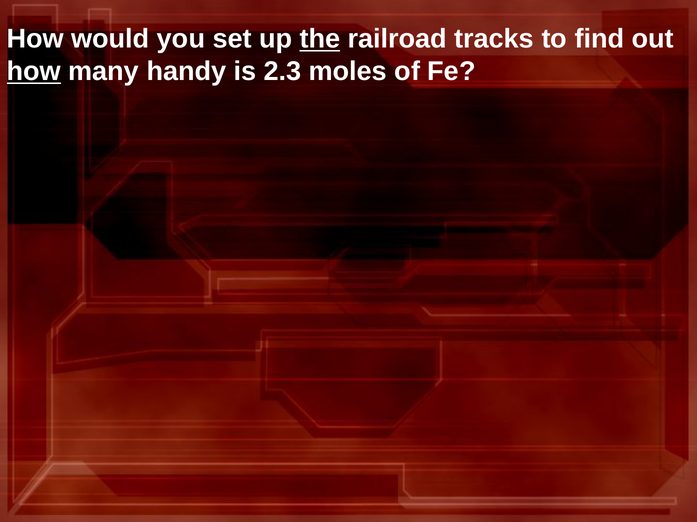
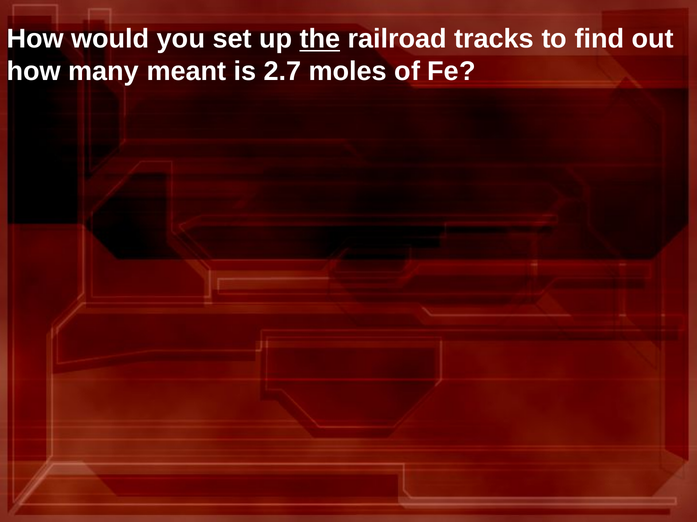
how at (34, 72) underline: present -> none
handy: handy -> meant
2.3: 2.3 -> 2.7
